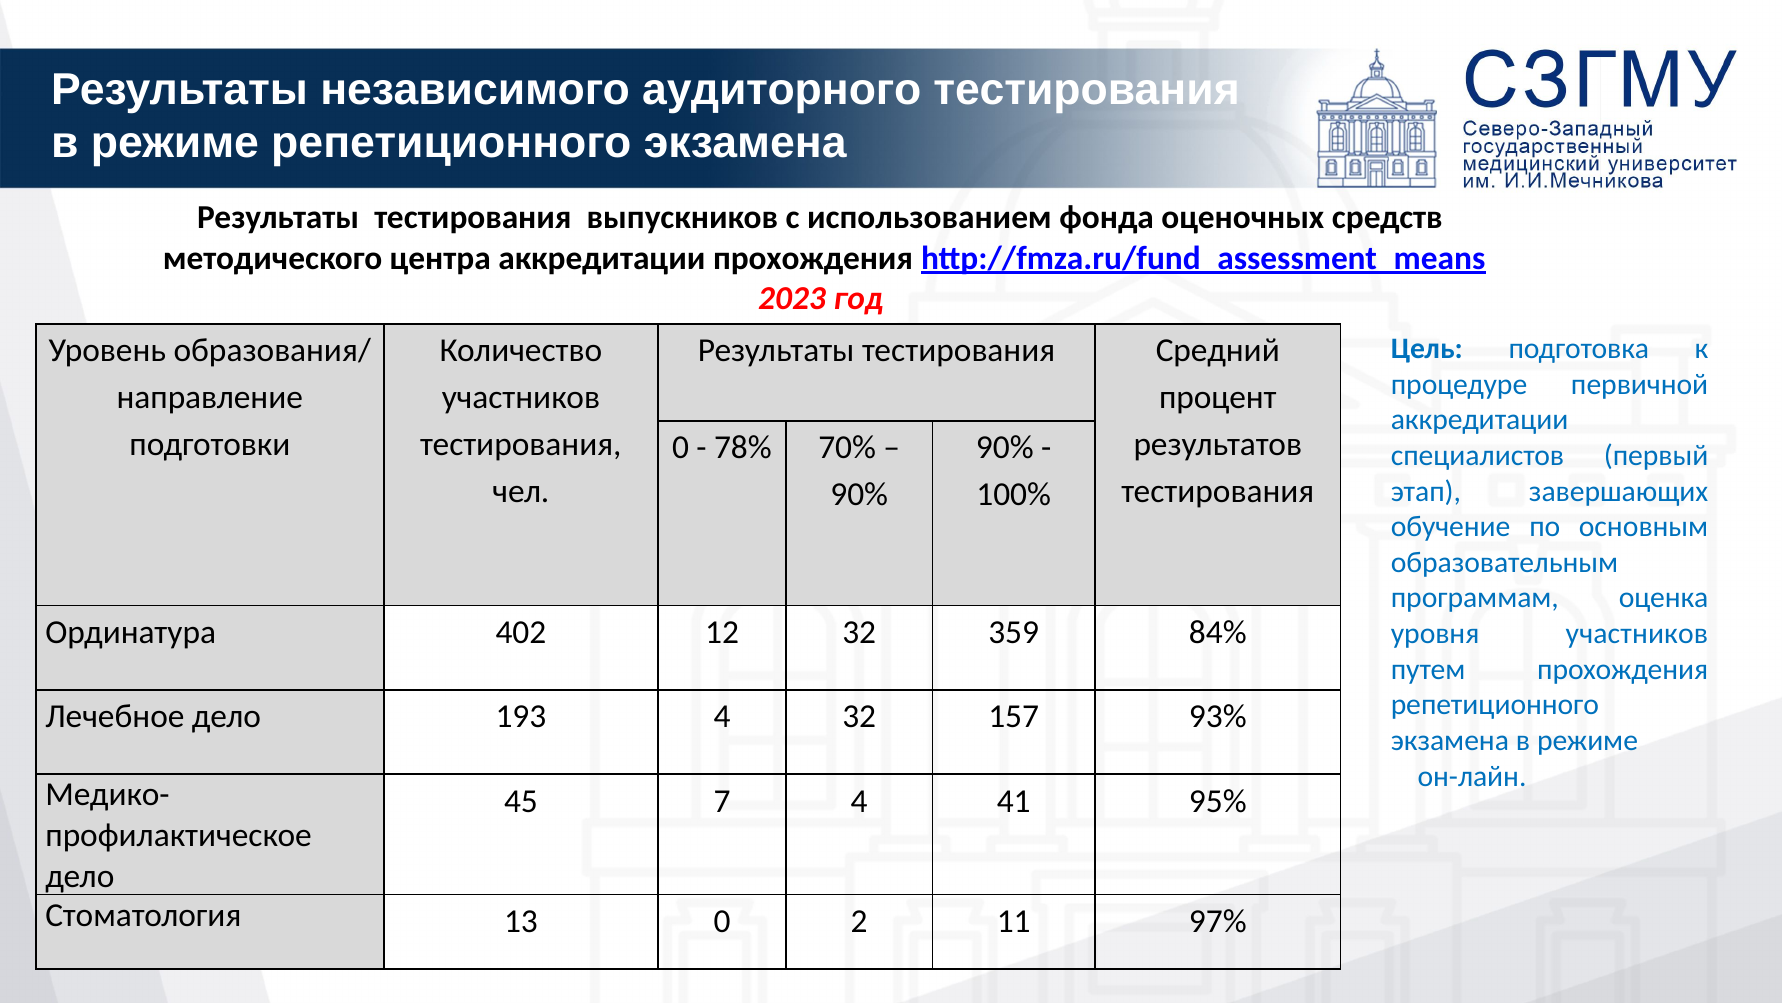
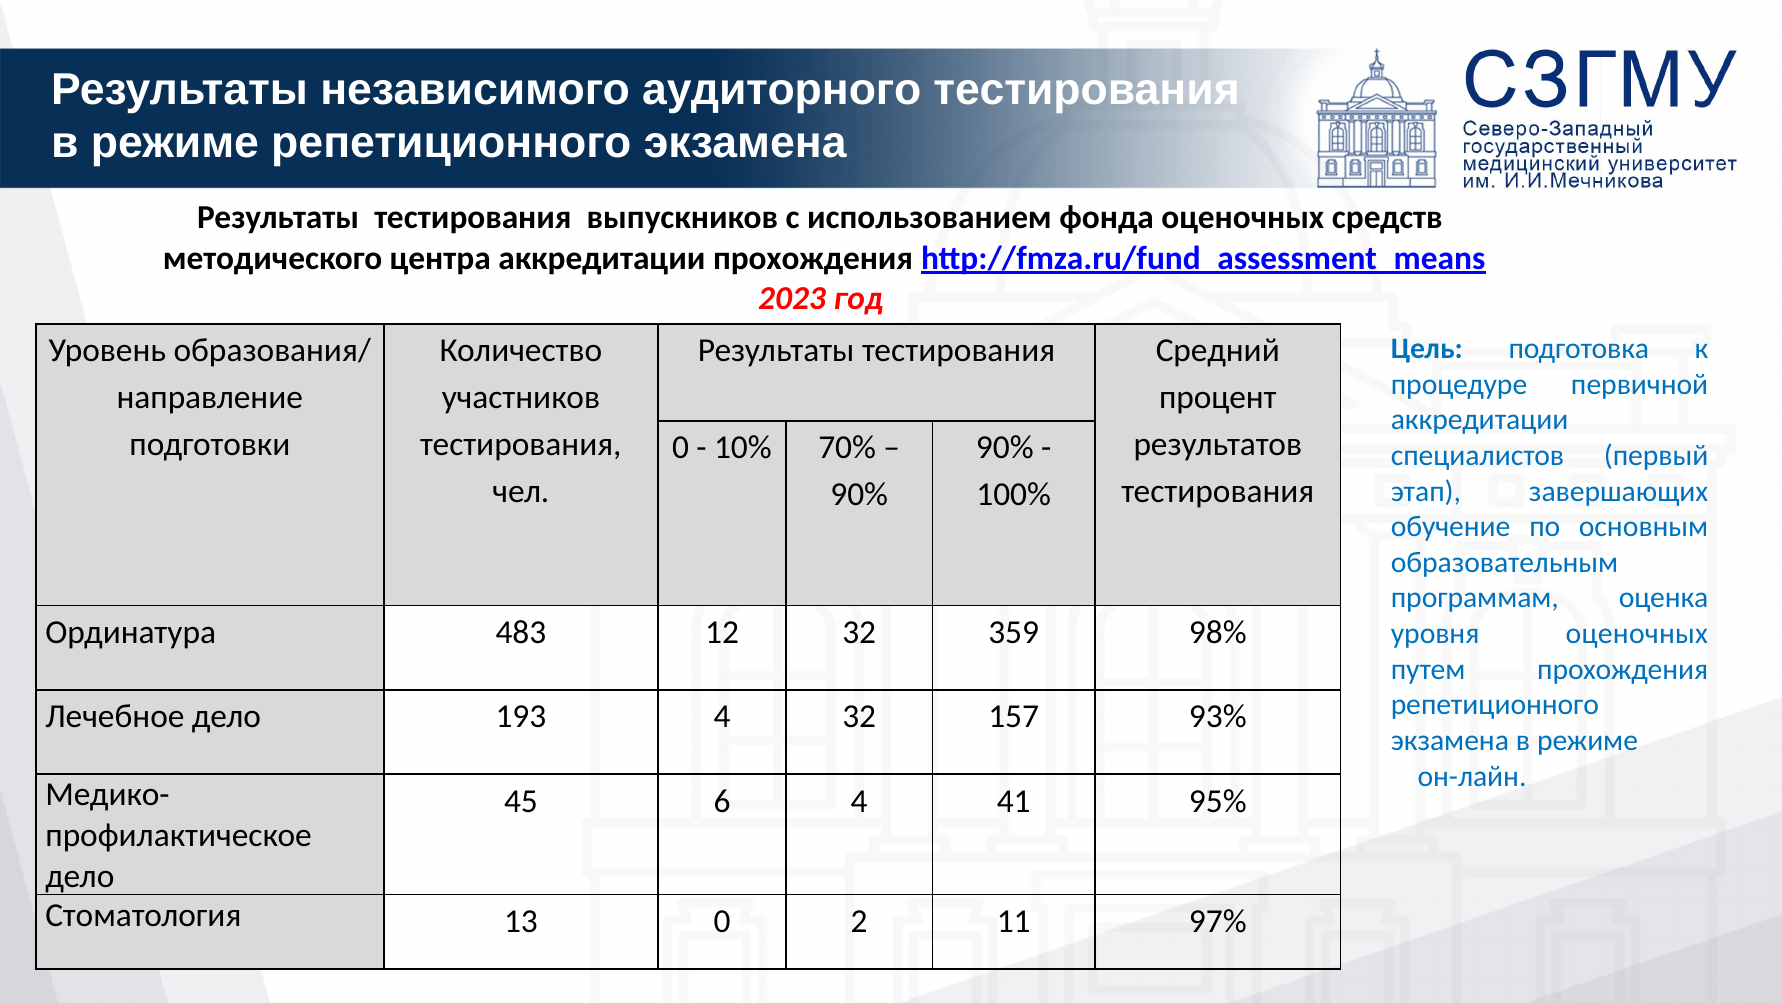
78%: 78% -> 10%
402: 402 -> 483
84%: 84% -> 98%
уровня участников: участников -> оценочных
7: 7 -> 6
